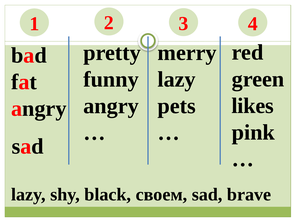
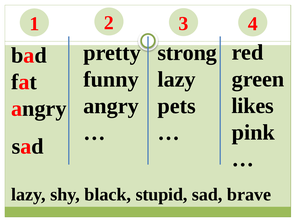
merry: merry -> strong
своем: своем -> stupid
